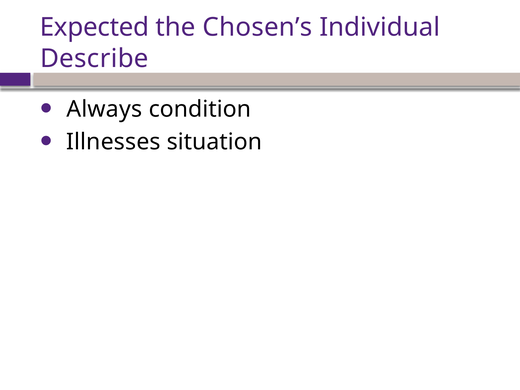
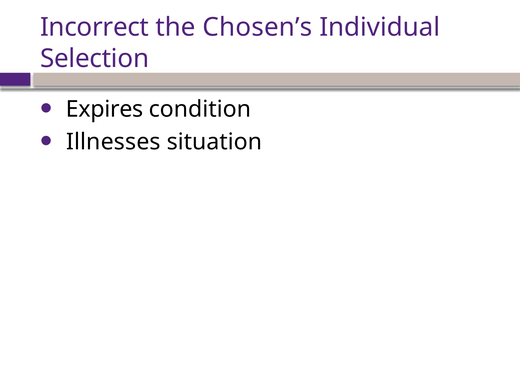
Expected: Expected -> Incorrect
Describe: Describe -> Selection
Always: Always -> Expires
